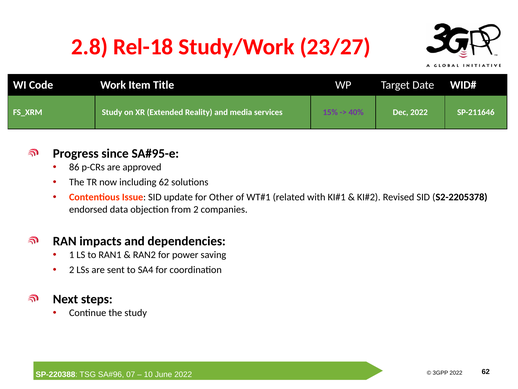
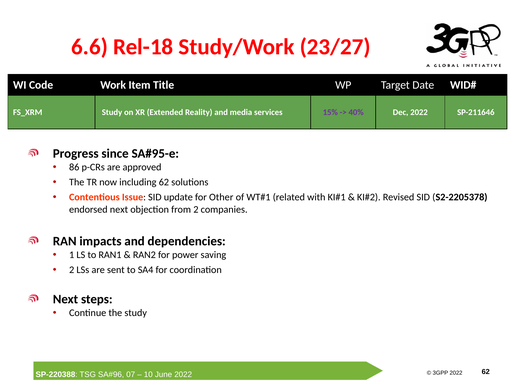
2.8: 2.8 -> 6.6
endorsed data: data -> next
